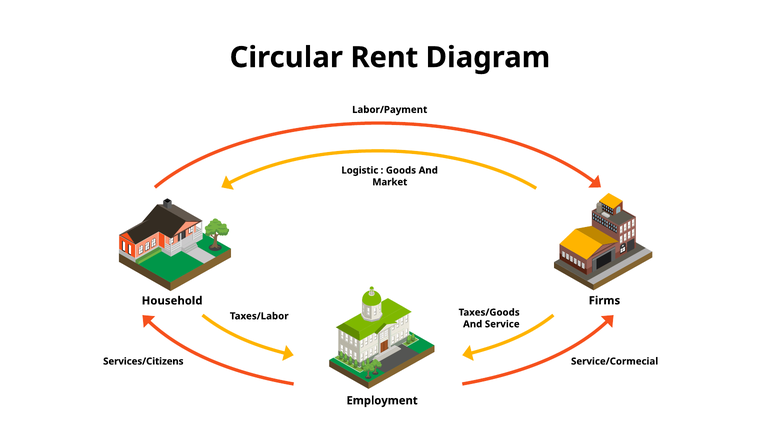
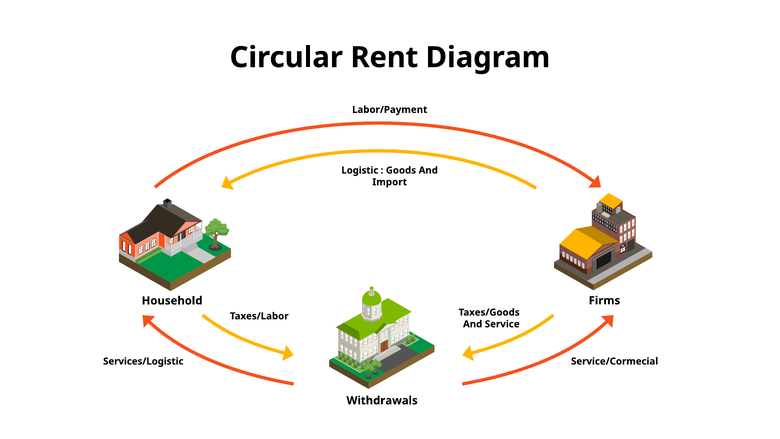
Market: Market -> Import
Services/Citizens: Services/Citizens -> Services/Logistic
Employment: Employment -> Withdrawals
